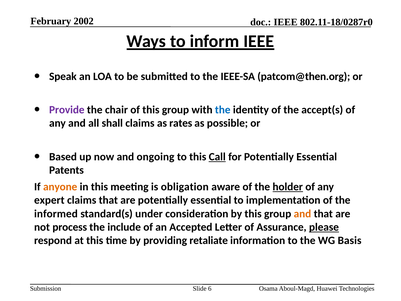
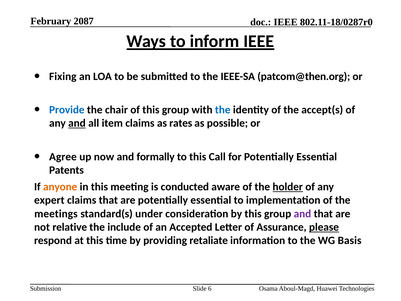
2002: 2002 -> 2087
Speak: Speak -> Fixing
Provide colour: purple -> blue
and at (77, 123) underline: none -> present
shall: shall -> item
Based: Based -> Agree
ongoing: ongoing -> formally
Call underline: present -> none
obligation: obligation -> conducted
informed: informed -> meetings
and at (302, 213) colour: orange -> purple
process: process -> relative
